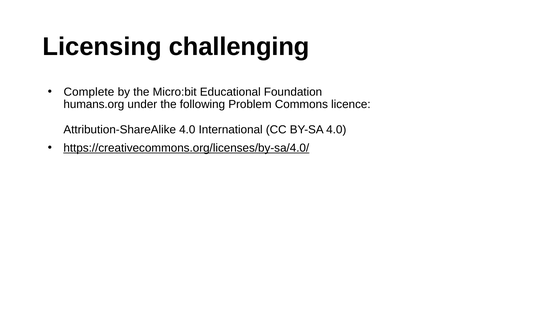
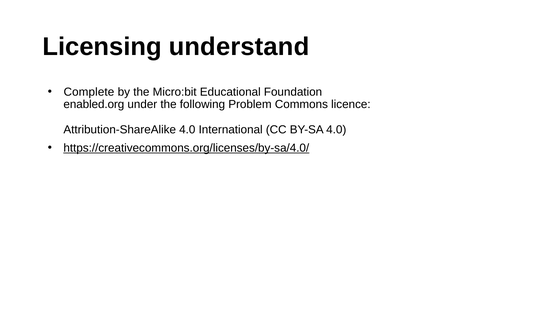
challenging: challenging -> understand
humans.org: humans.org -> enabled.org
